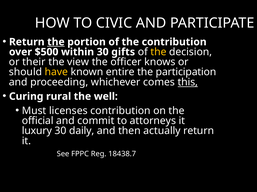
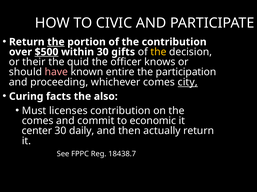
$500 underline: none -> present
view: view -> quid
have colour: yellow -> pink
this: this -> city
rural: rural -> facts
well: well -> also
official at (38, 121): official -> comes
attorneys: attorneys -> economic
luxury: luxury -> center
